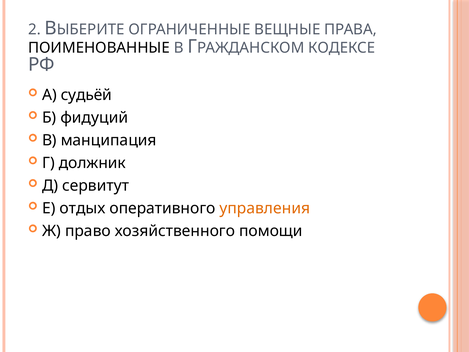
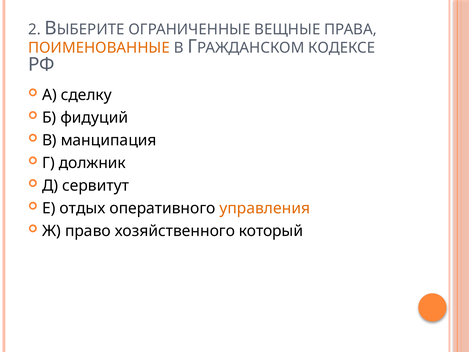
ПОИМЕНОВАННЫЕ colour: black -> orange
судьёй: судьёй -> сделку
помощи: помощи -> который
